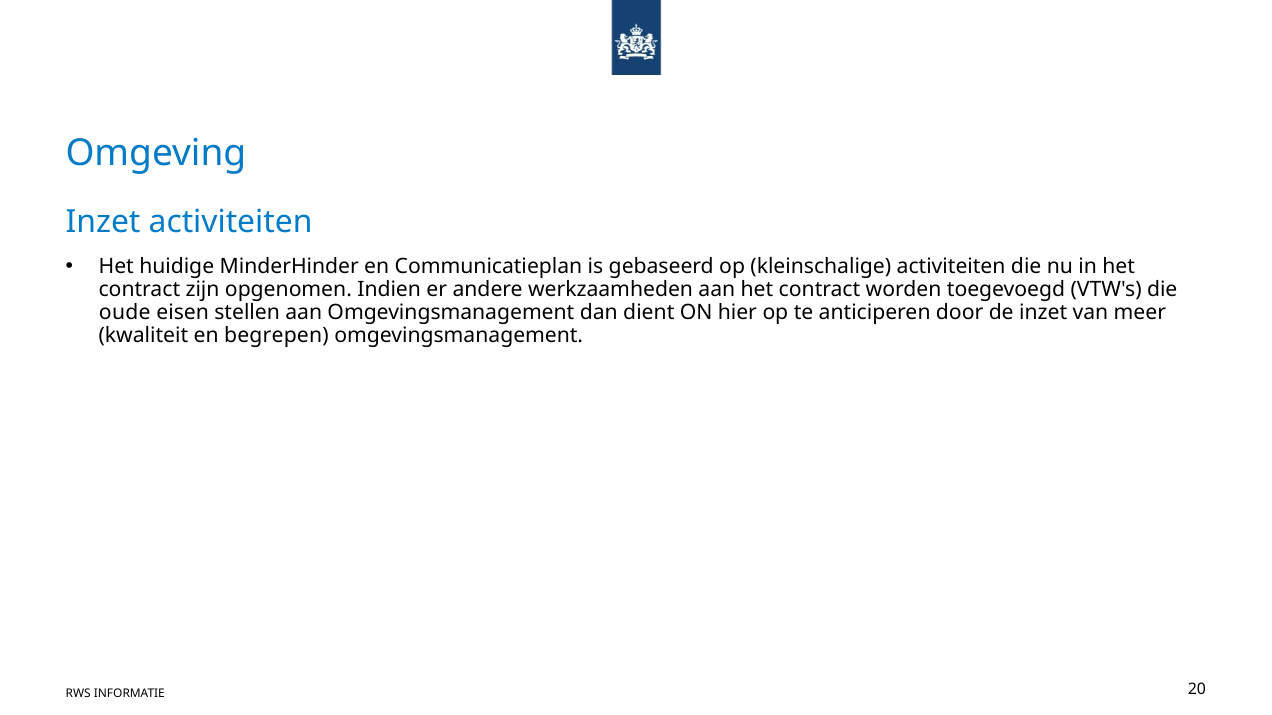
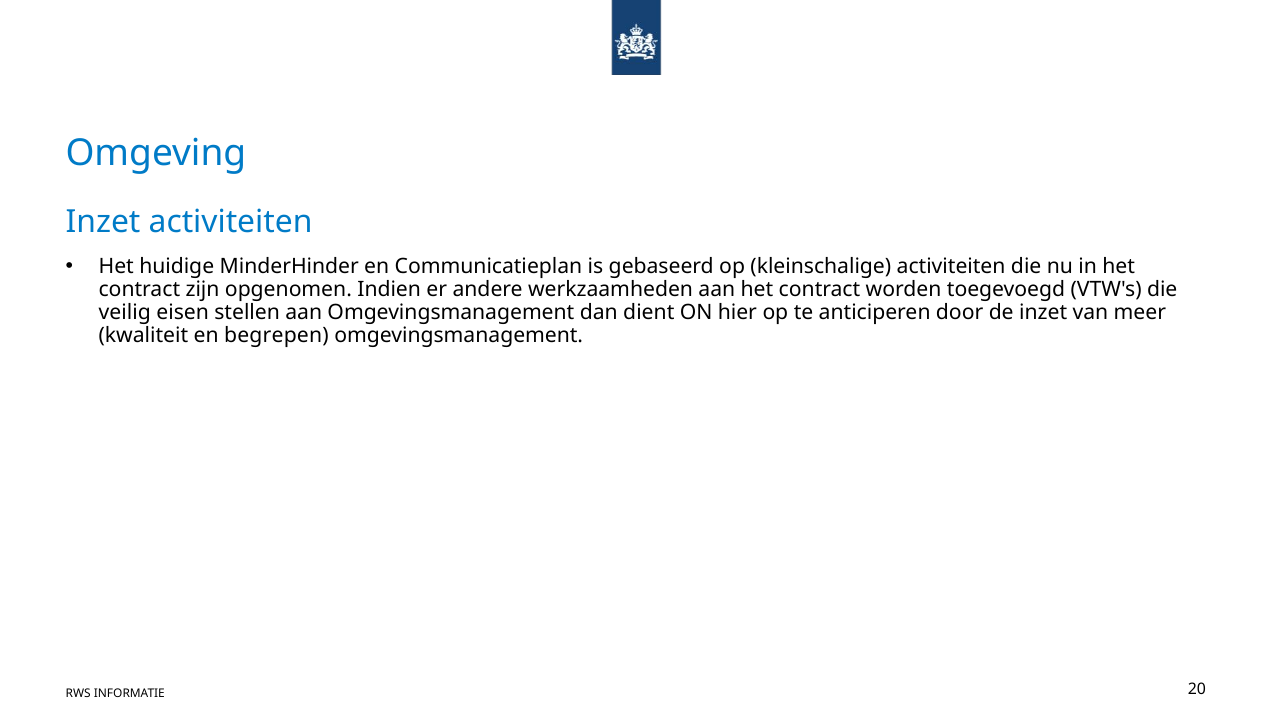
oude: oude -> veilig
